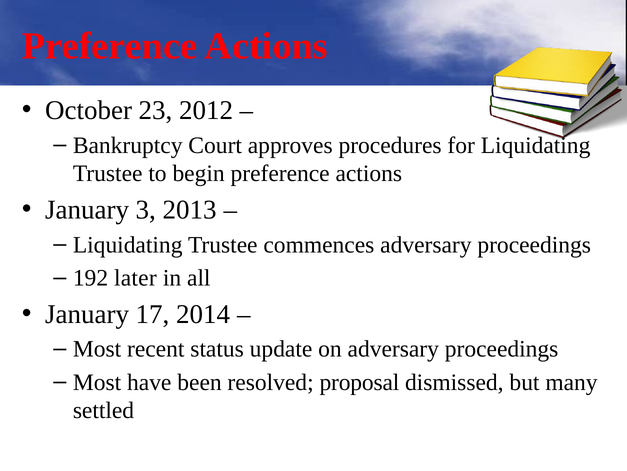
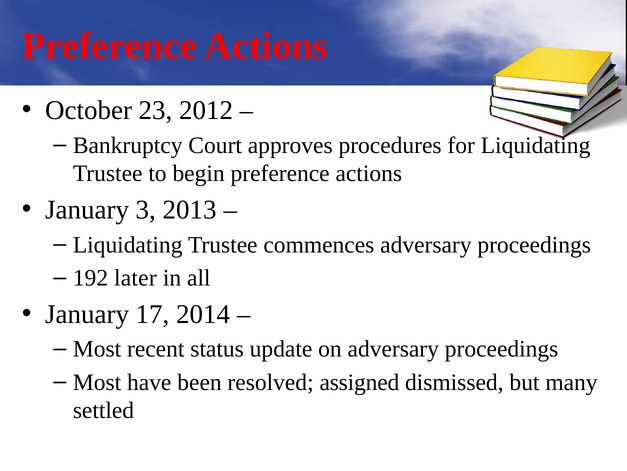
proposal: proposal -> assigned
